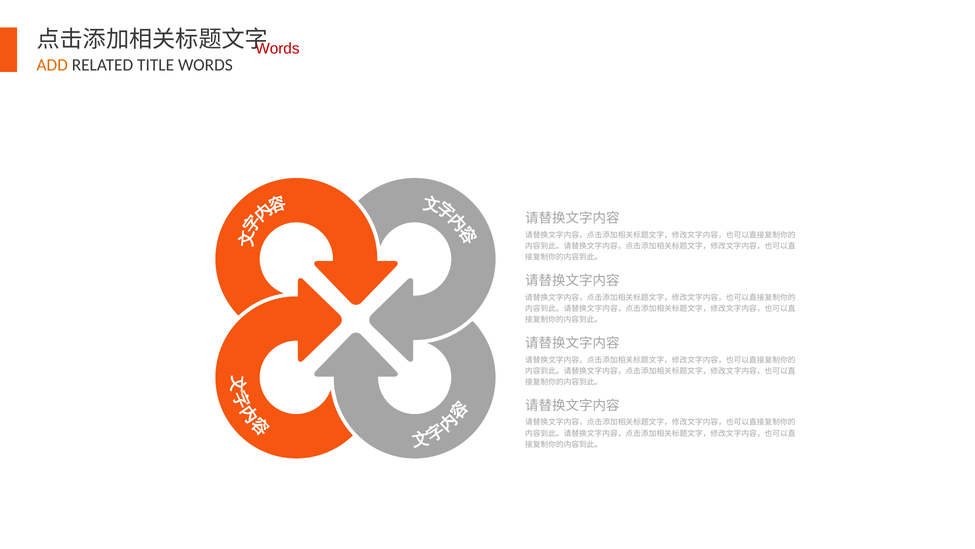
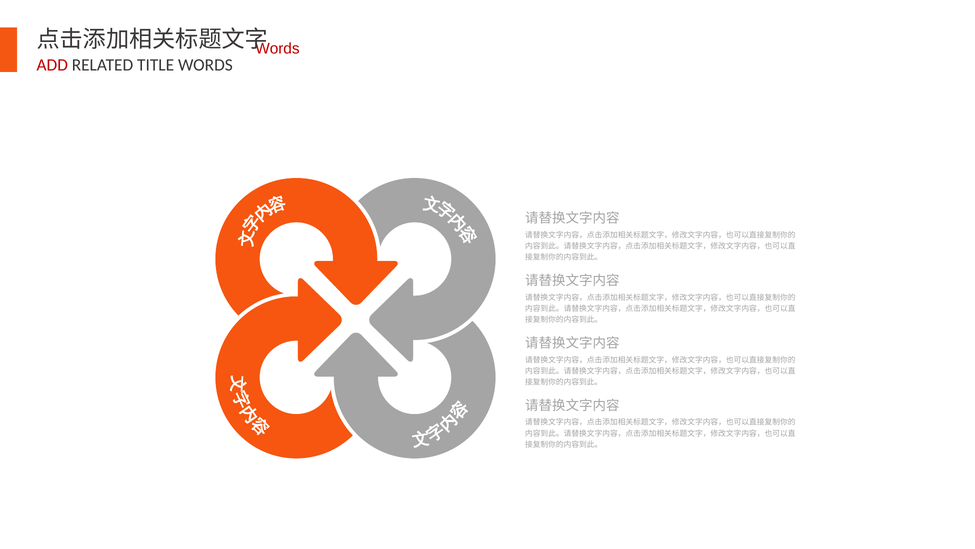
ADD at (52, 65) colour: orange -> red
